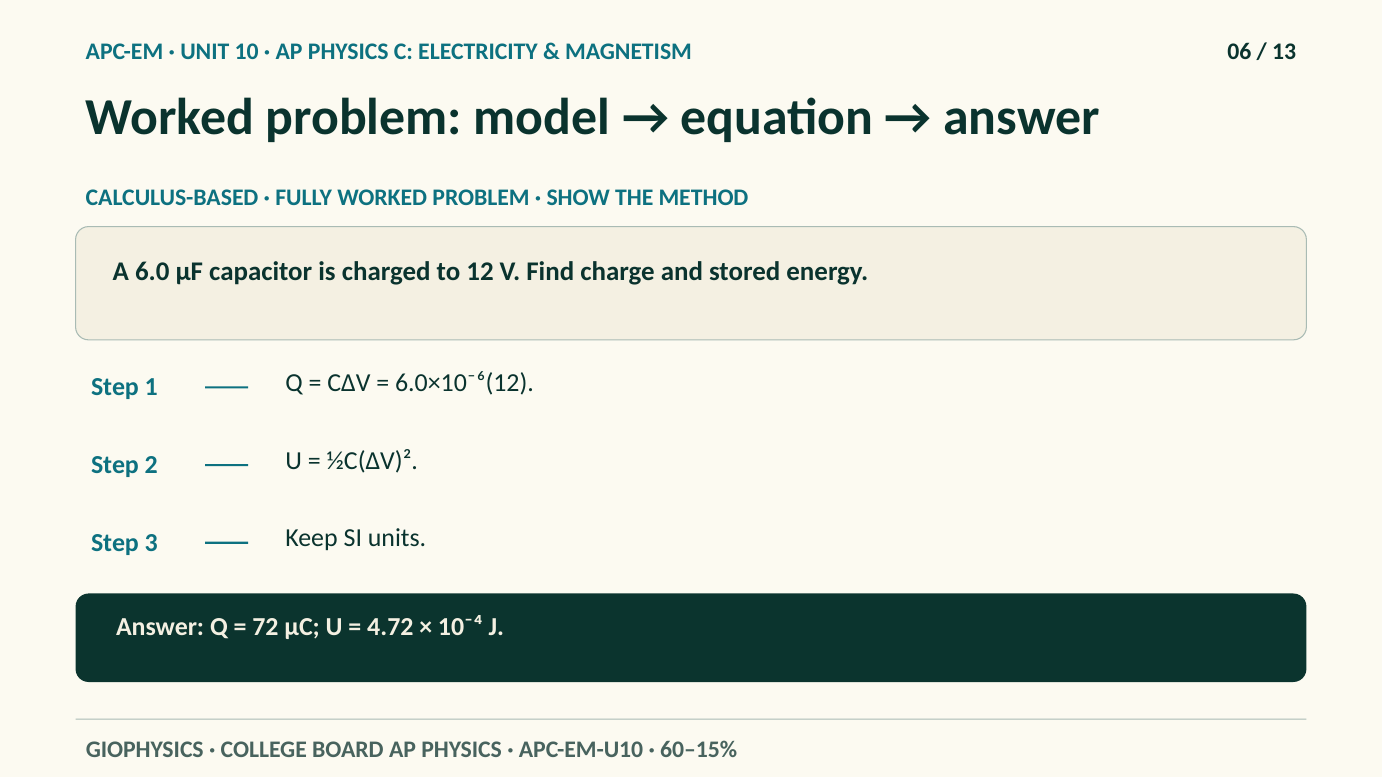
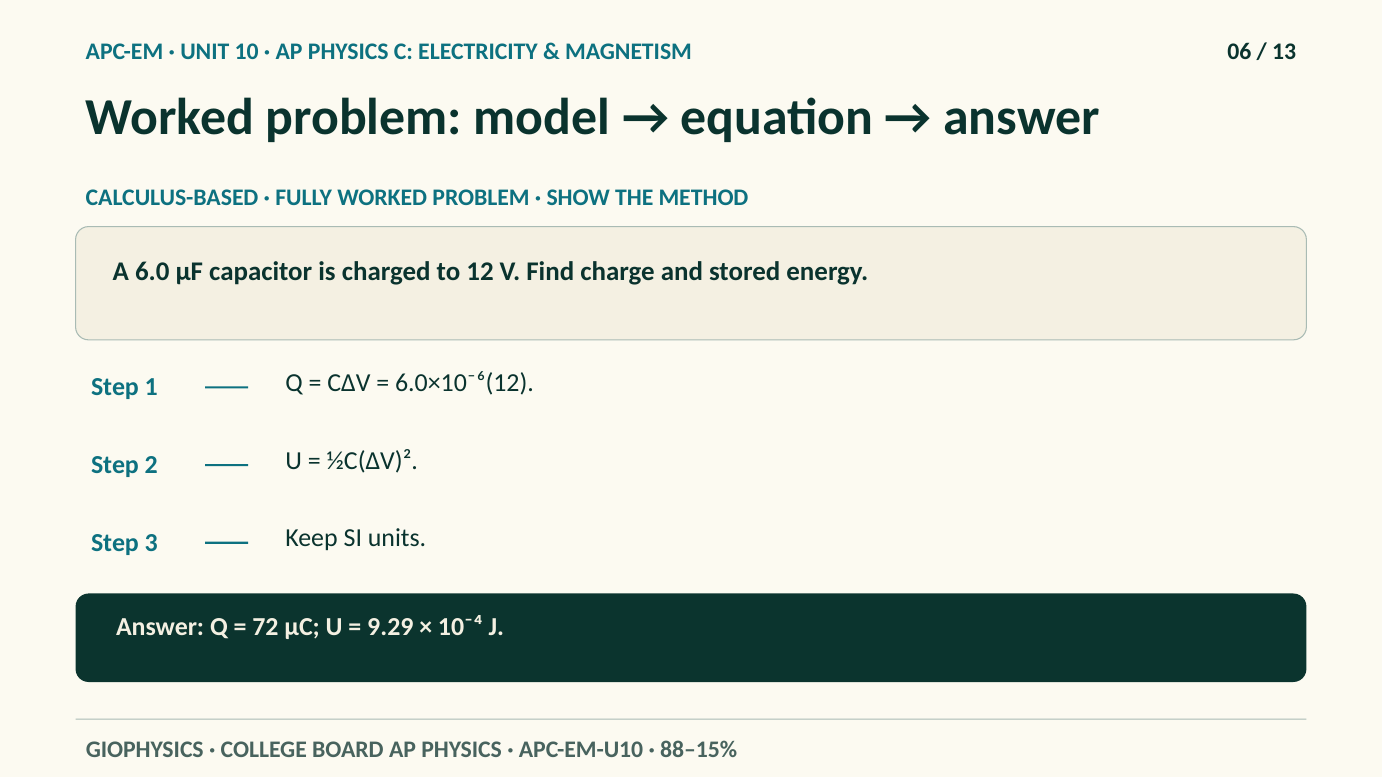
4.72: 4.72 -> 9.29
60–15%: 60–15% -> 88–15%
